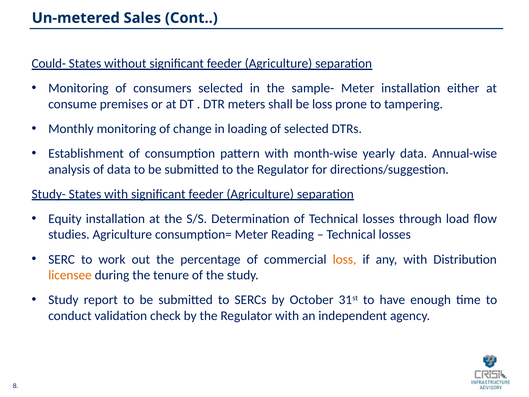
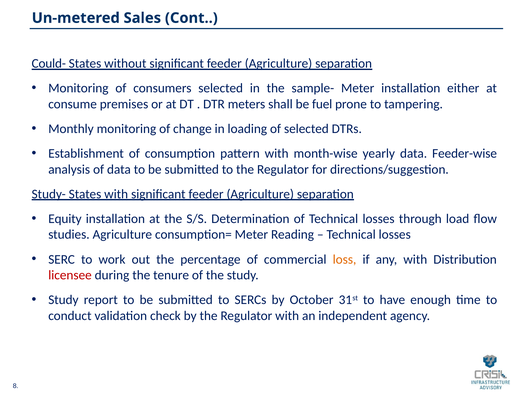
be loss: loss -> fuel
Annual-wise: Annual-wise -> Feeder-wise
licensee colour: orange -> red
